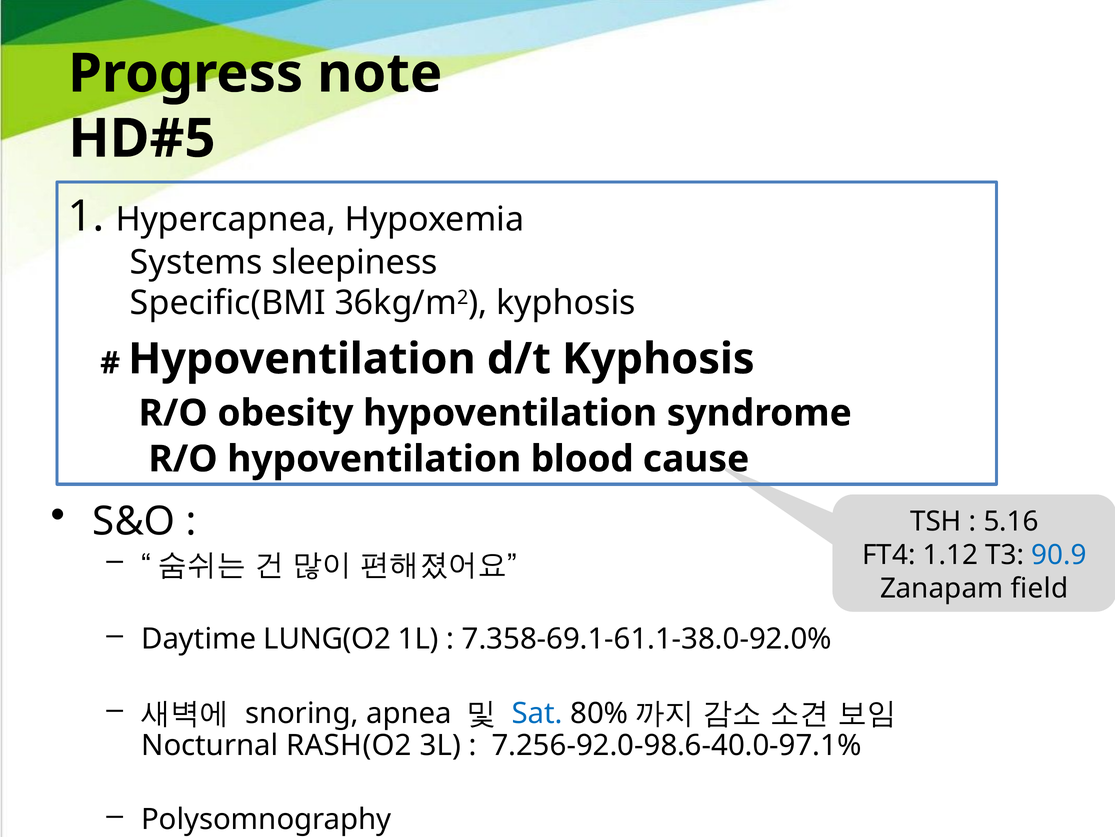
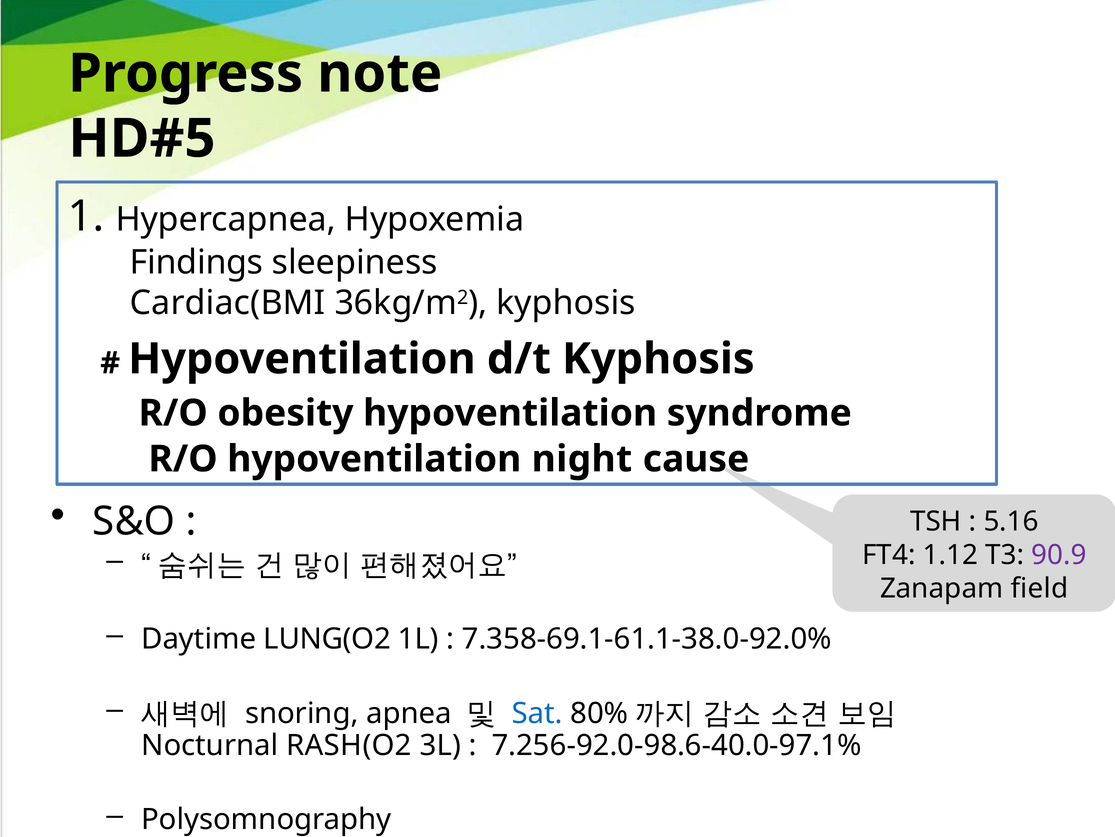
Systems: Systems -> Findings
Specific(BMI: Specific(BMI -> Cardiac(BMI
blood: blood -> night
90.9 colour: blue -> purple
